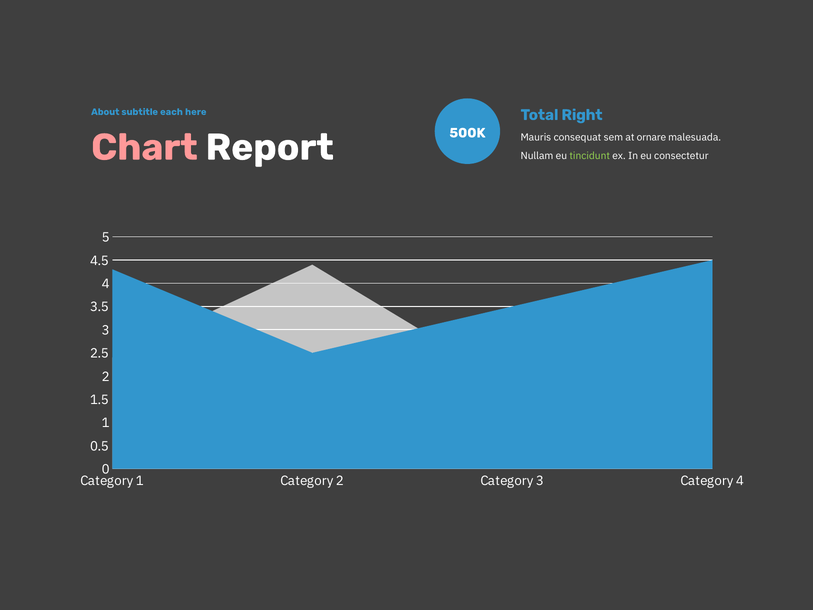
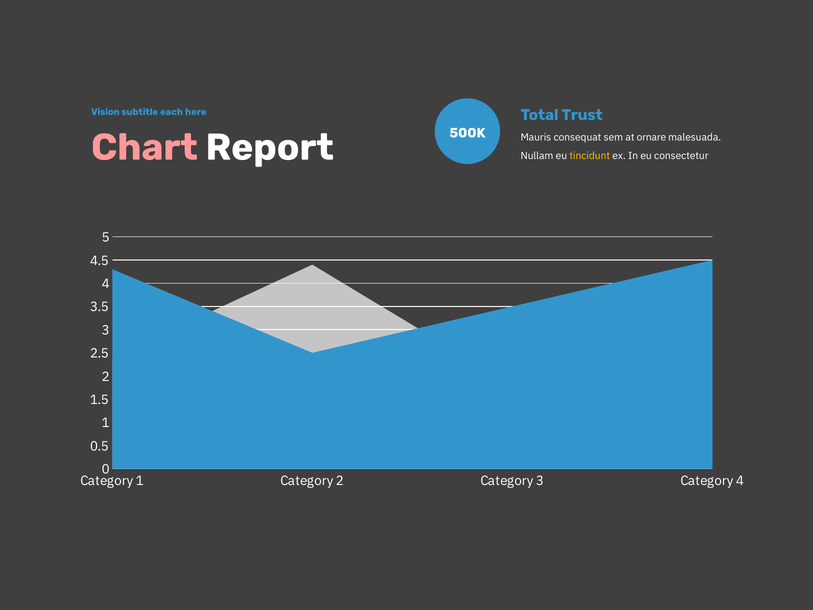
About: About -> Vision
Right: Right -> Trust
tincidunt colour: light green -> yellow
